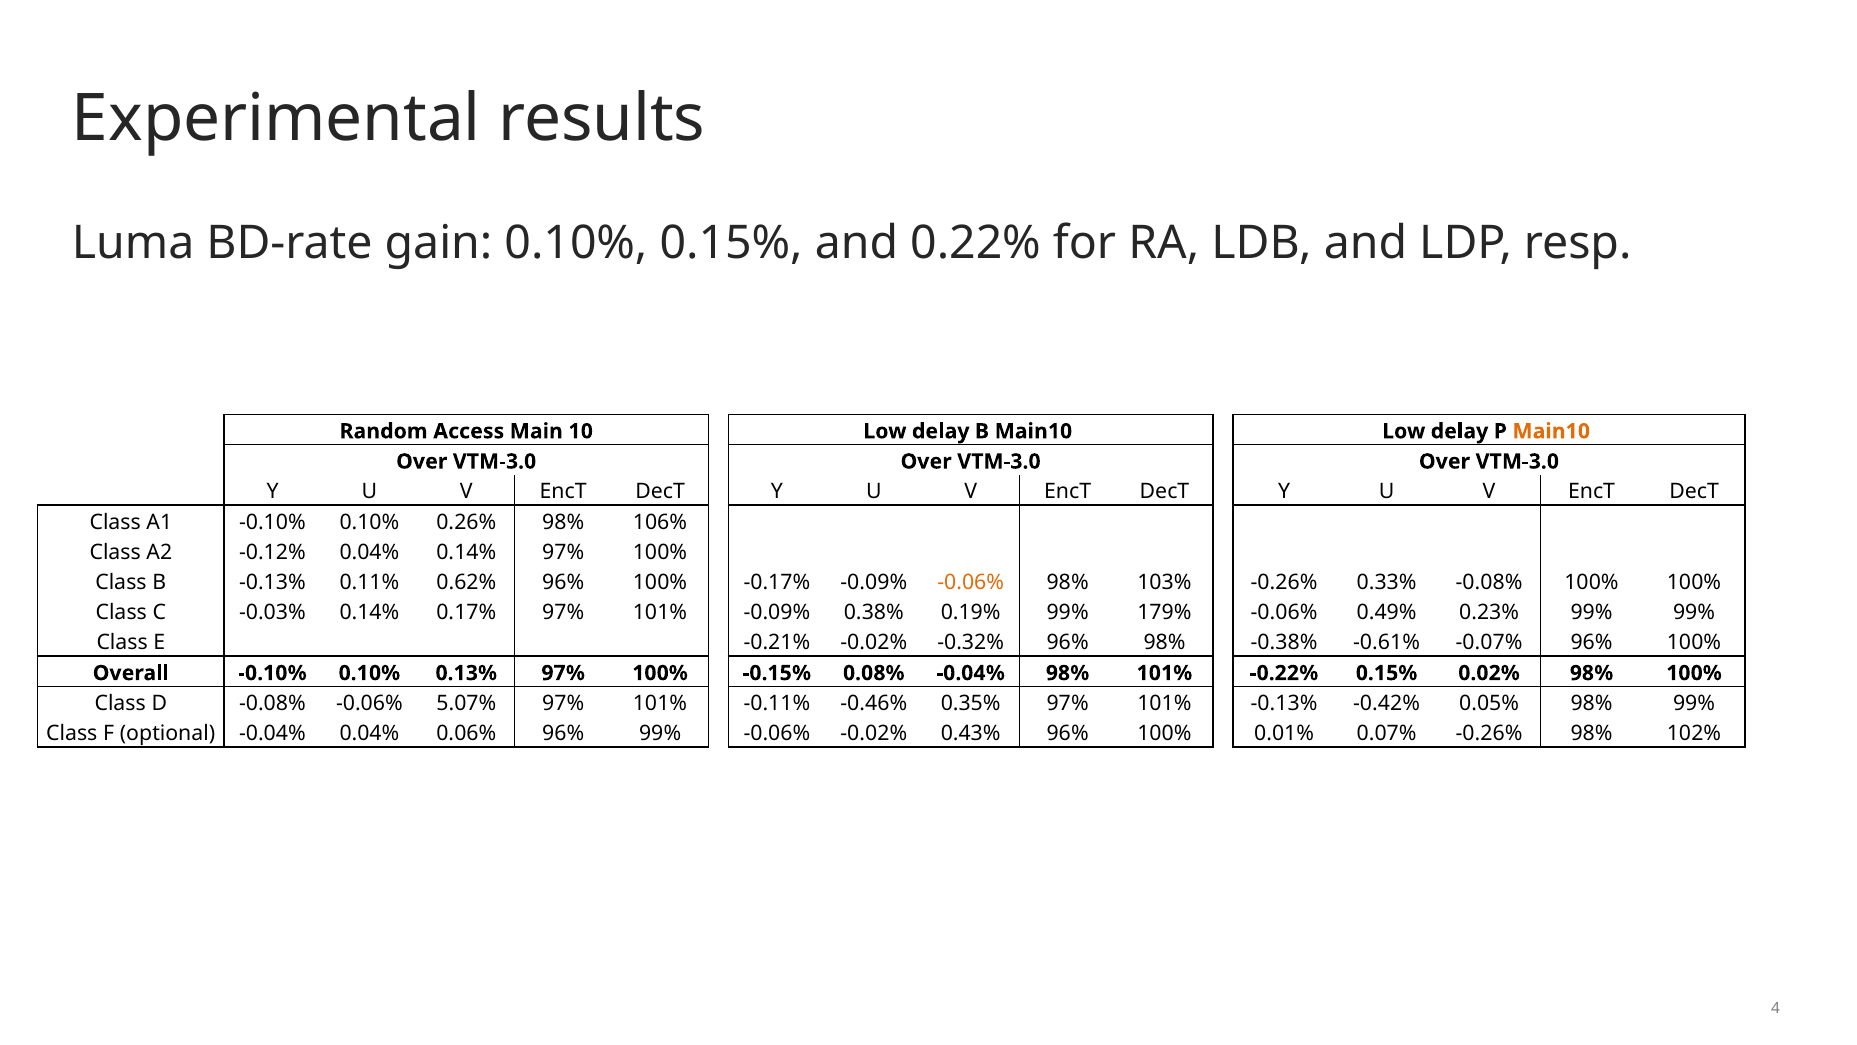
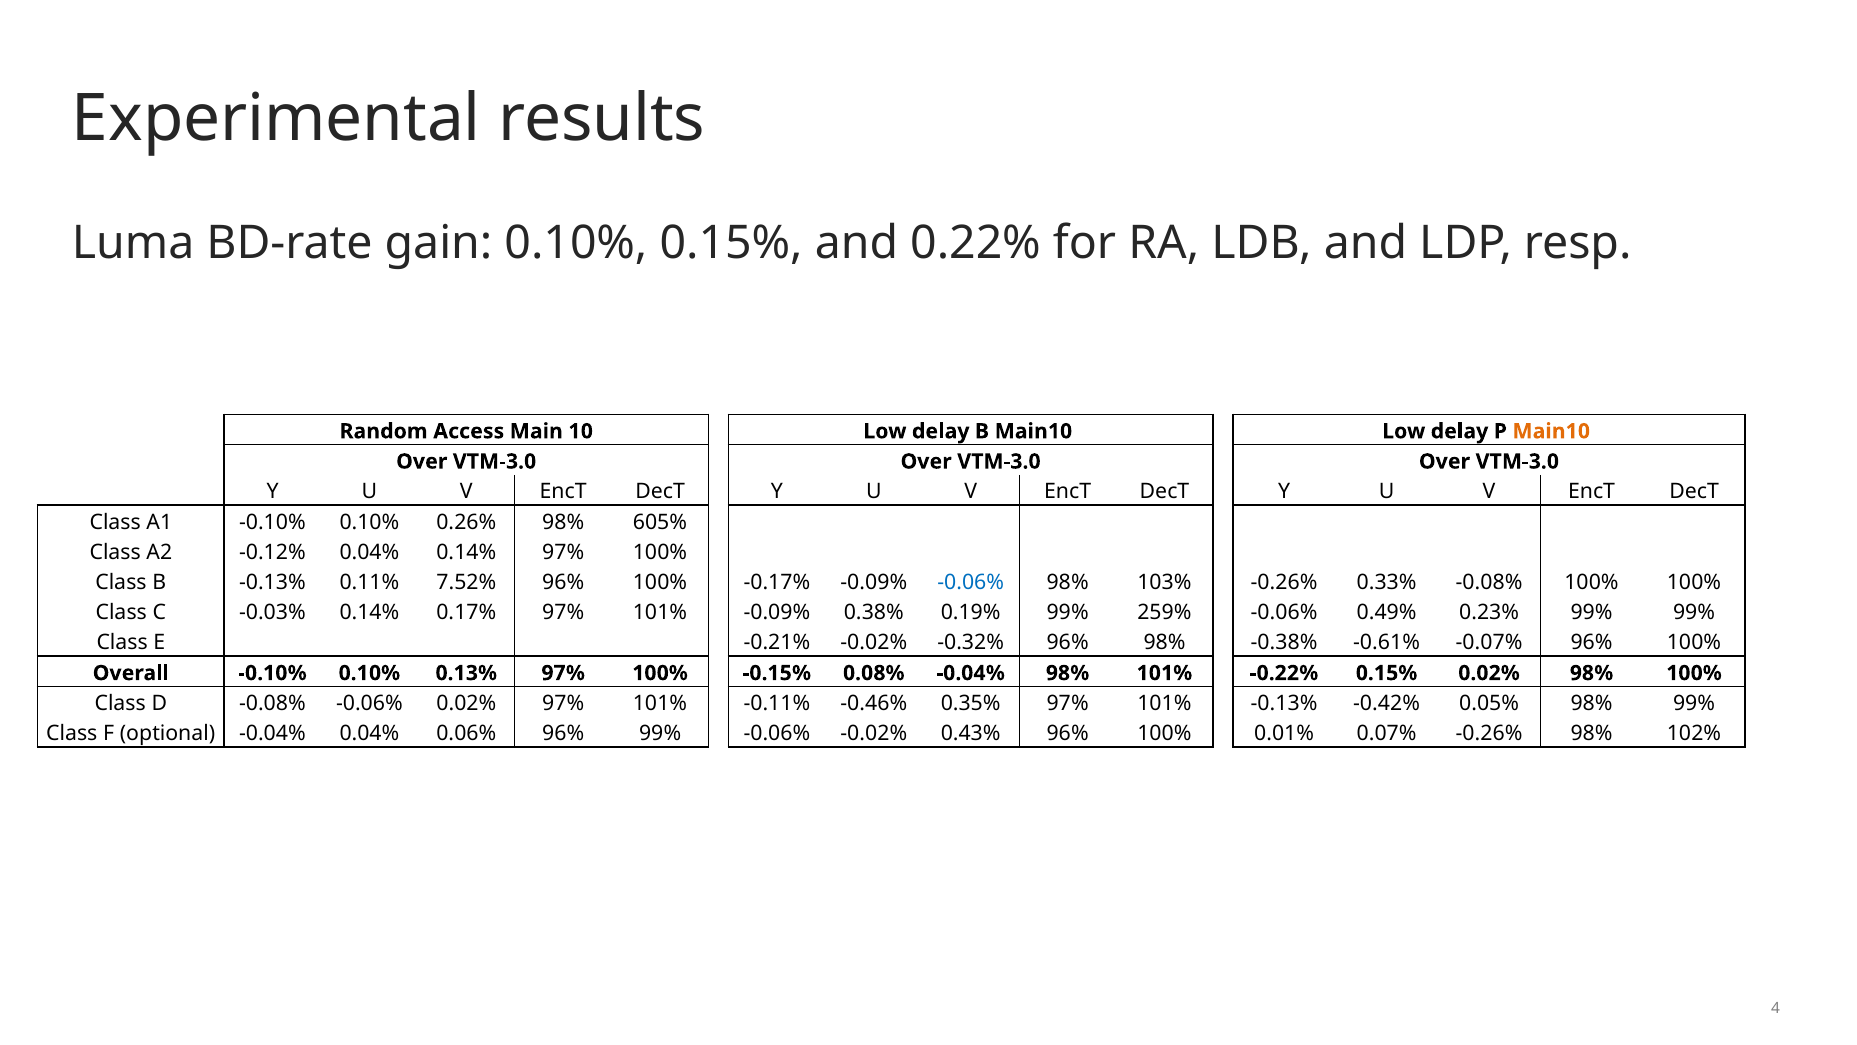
106%: 106% -> 605%
0.62%: 0.62% -> 7.52%
-0.06% at (971, 582) colour: orange -> blue
179%: 179% -> 259%
-0.06% 5.07%: 5.07% -> 0.02%
